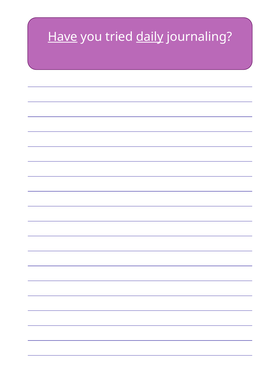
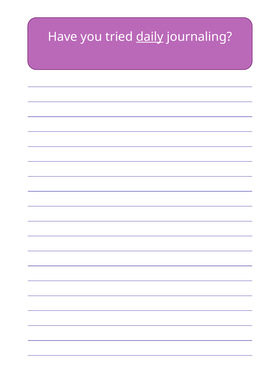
Have underline: present -> none
